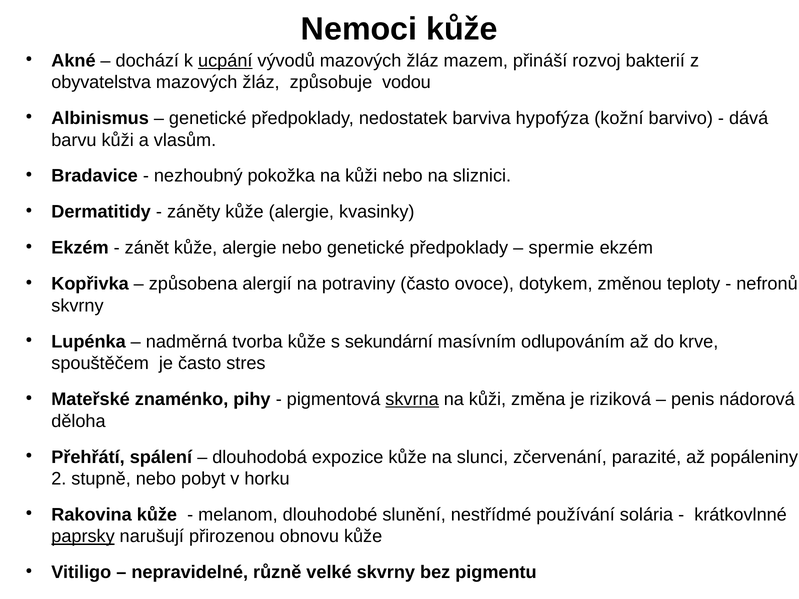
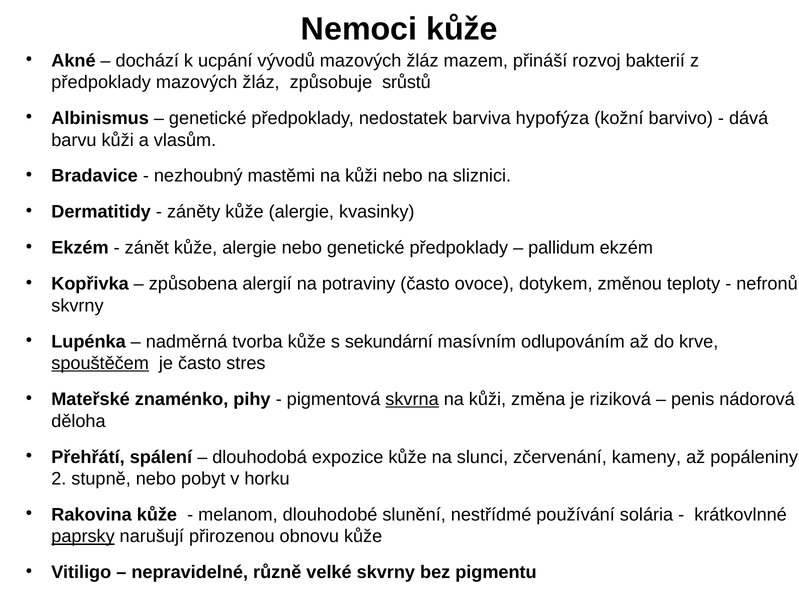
ucpání underline: present -> none
obyvatelstva at (101, 82): obyvatelstva -> předpoklady
vodou: vodou -> srůstů
pokožka: pokožka -> mastěmi
spermie: spermie -> pallidum
spouštěčem underline: none -> present
parazité: parazité -> kameny
